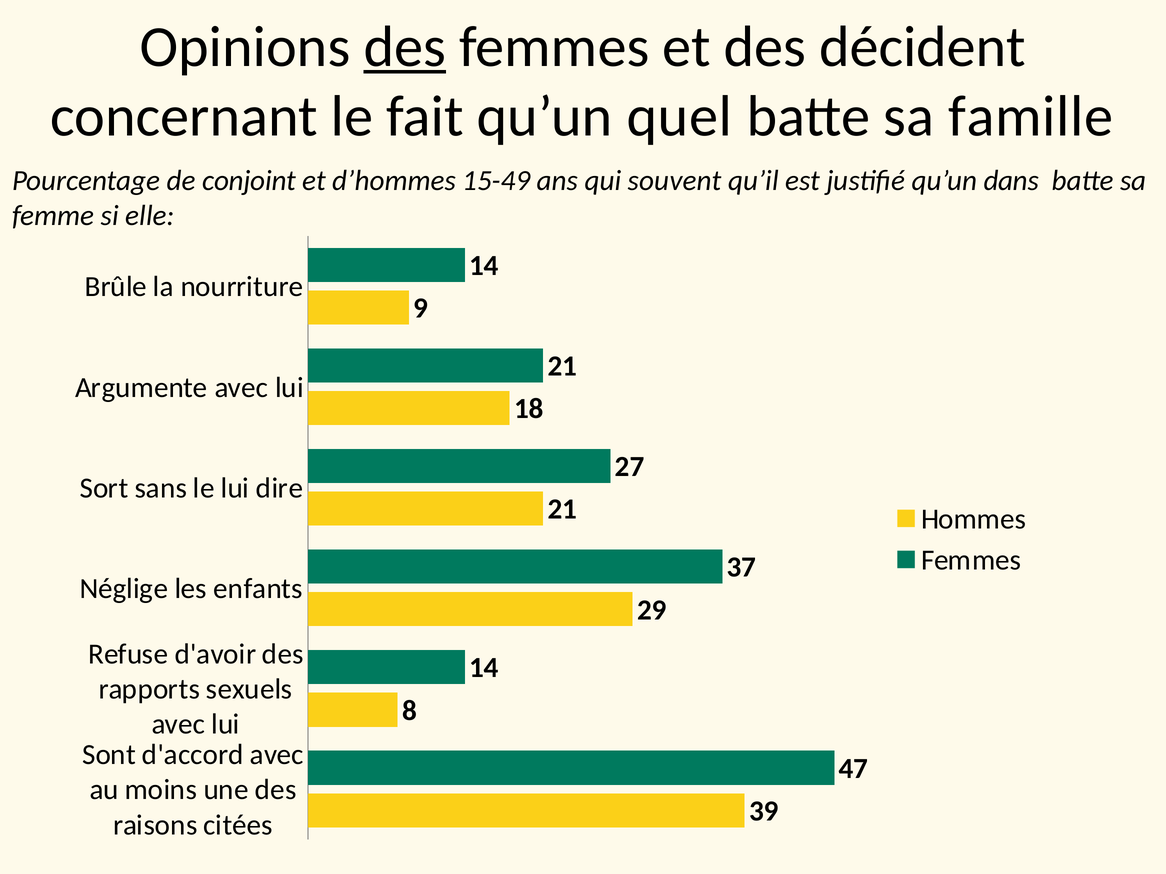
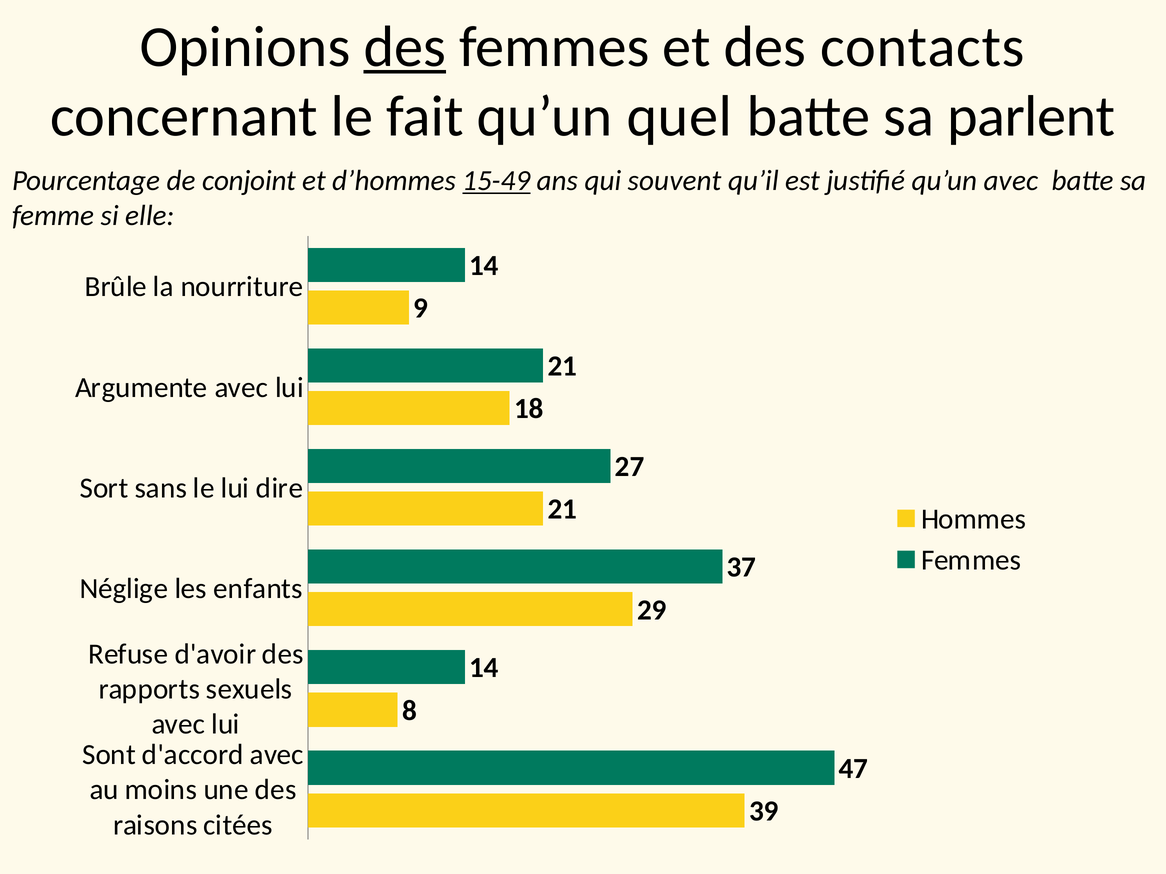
décident: décident -> contacts
famille: famille -> parlent
15-49 underline: none -> present
qu’un dans: dans -> avec
